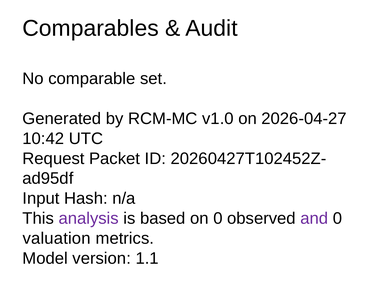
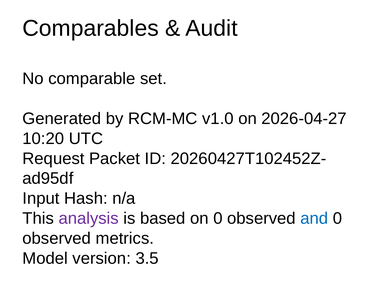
10:42: 10:42 -> 10:20
and colour: purple -> blue
valuation at (57, 239): valuation -> observed
1.1: 1.1 -> 3.5
